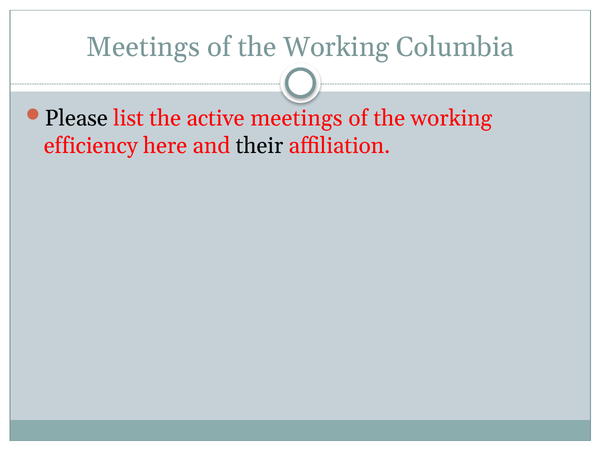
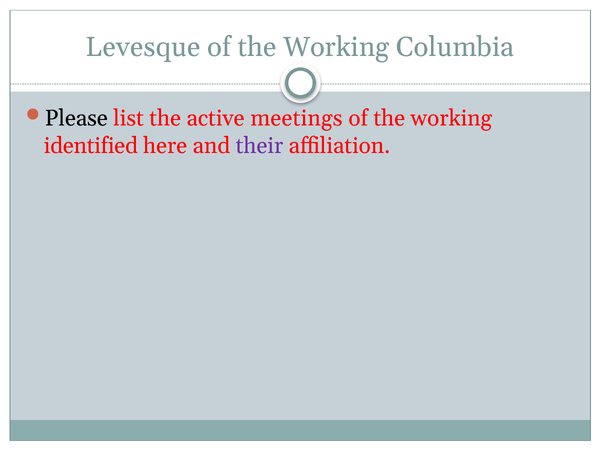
Meetings at (143, 47): Meetings -> Levesque
efficiency: efficiency -> identified
their colour: black -> purple
